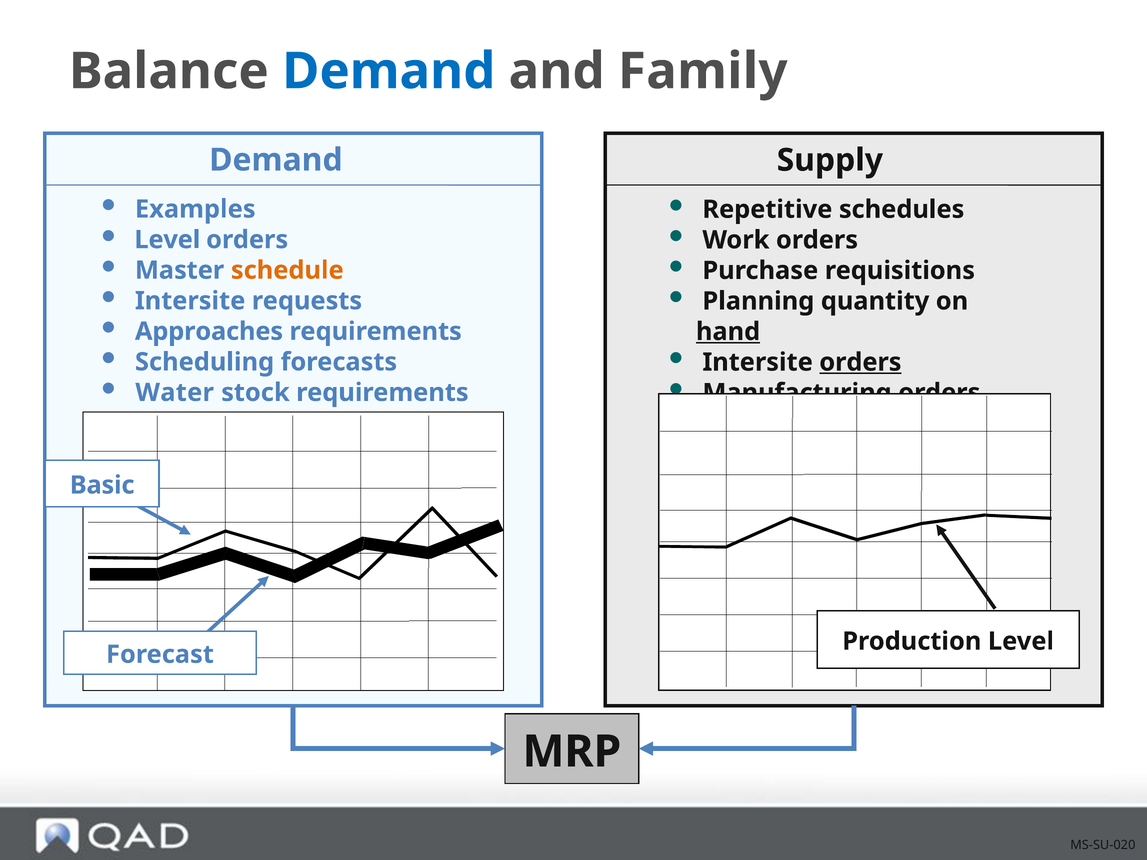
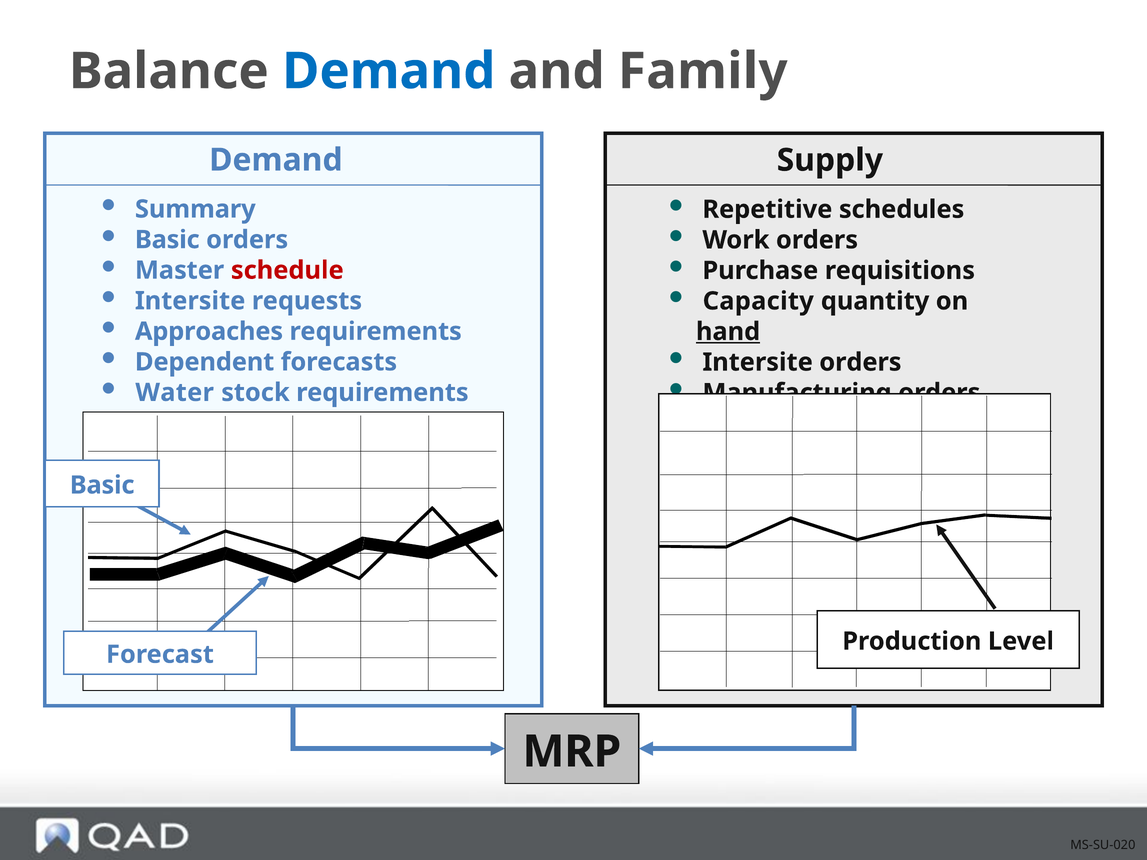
Examples: Examples -> Summary
Level at (167, 240): Level -> Basic
schedule colour: orange -> red
Planning: Planning -> Capacity
Scheduling: Scheduling -> Dependent
orders at (860, 362) underline: present -> none
